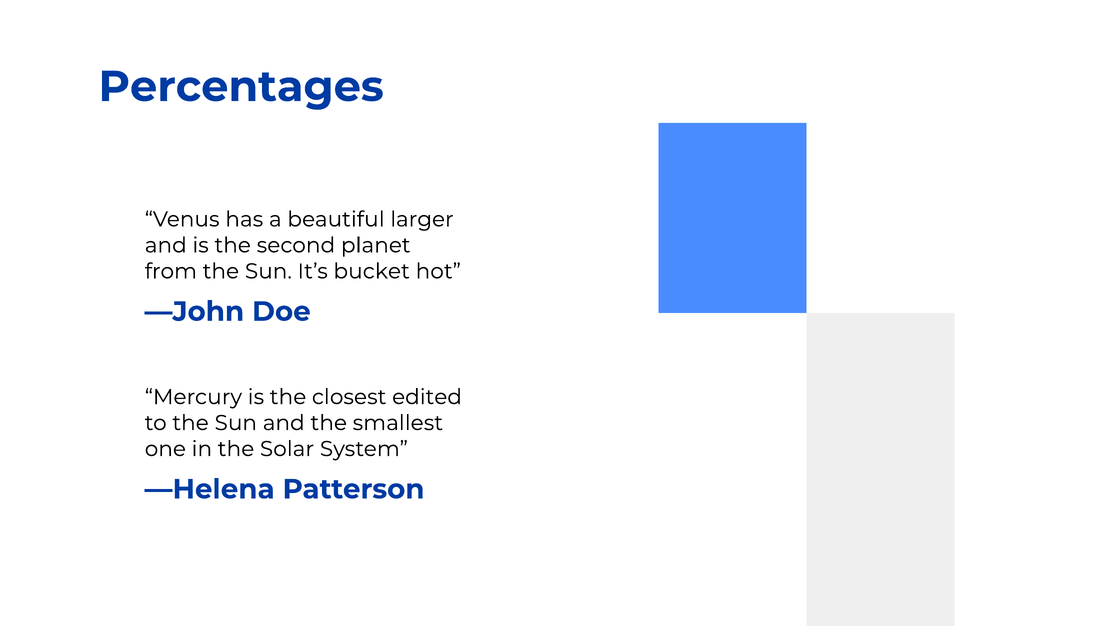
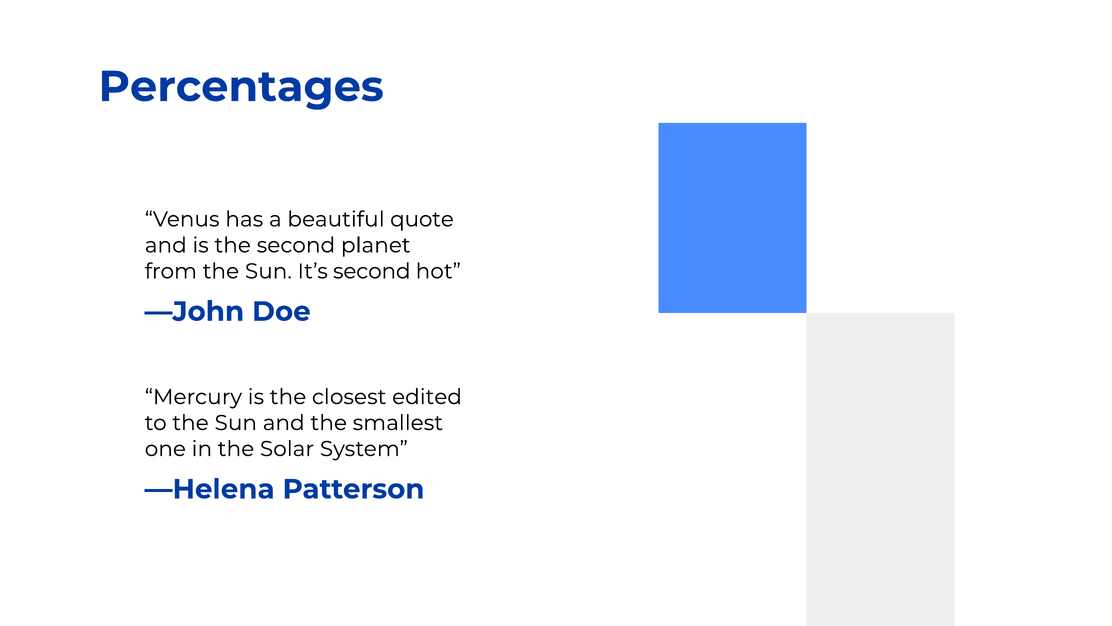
larger: larger -> quote
It’s bucket: bucket -> second
